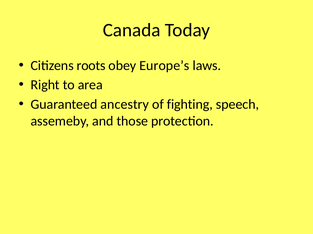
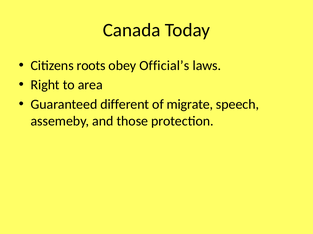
Europe’s: Europe’s -> Official’s
ancestry: ancestry -> different
fighting: fighting -> migrate
